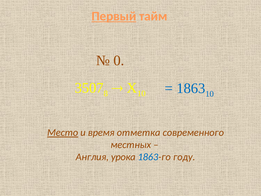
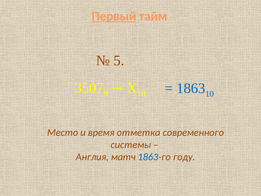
0: 0 -> 5
Место underline: present -> none
местных: местных -> системы
урока: урока -> матч
